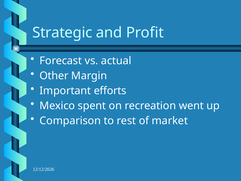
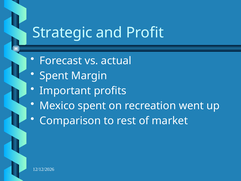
Other at (54, 76): Other -> Spent
efforts: efforts -> profits
